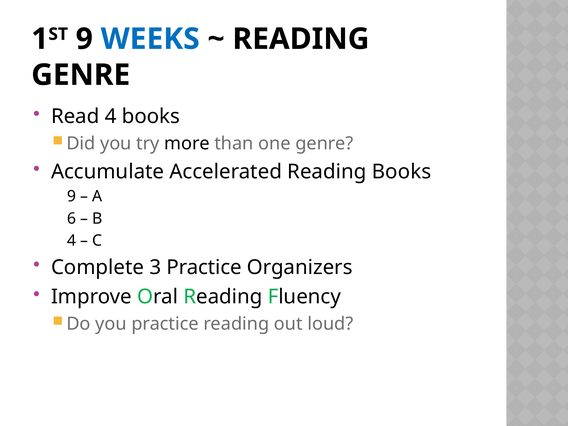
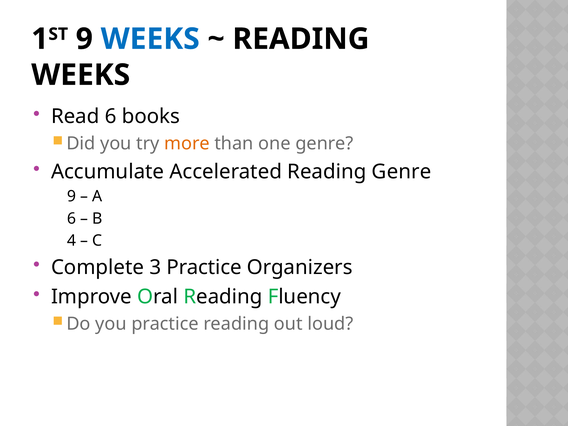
GENRE at (81, 75): GENRE -> WEEKS
Read 4: 4 -> 6
more colour: black -> orange
Reading Books: Books -> Genre
